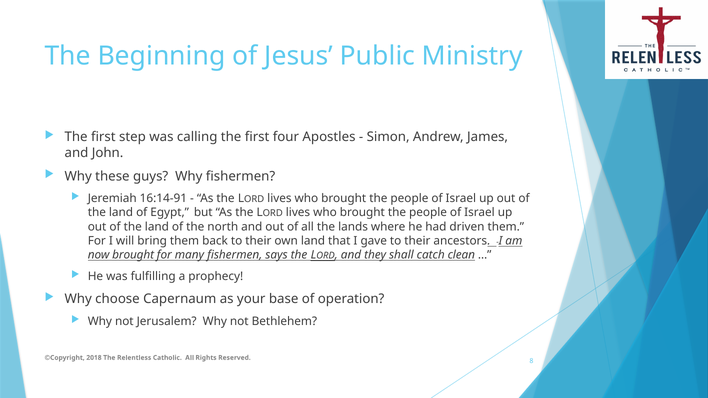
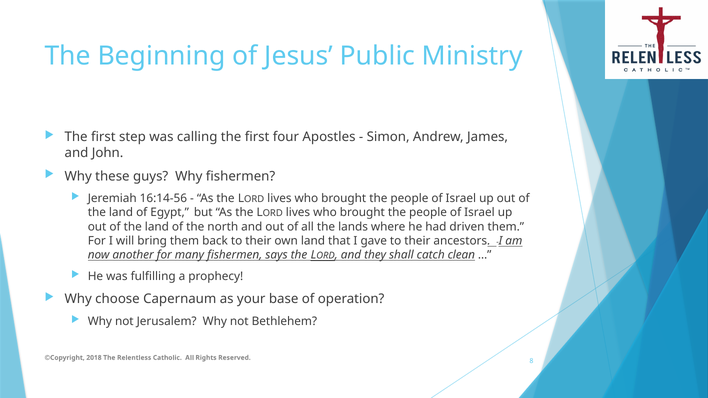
16:14-91: 16:14-91 -> 16:14-56
now brought: brought -> another
